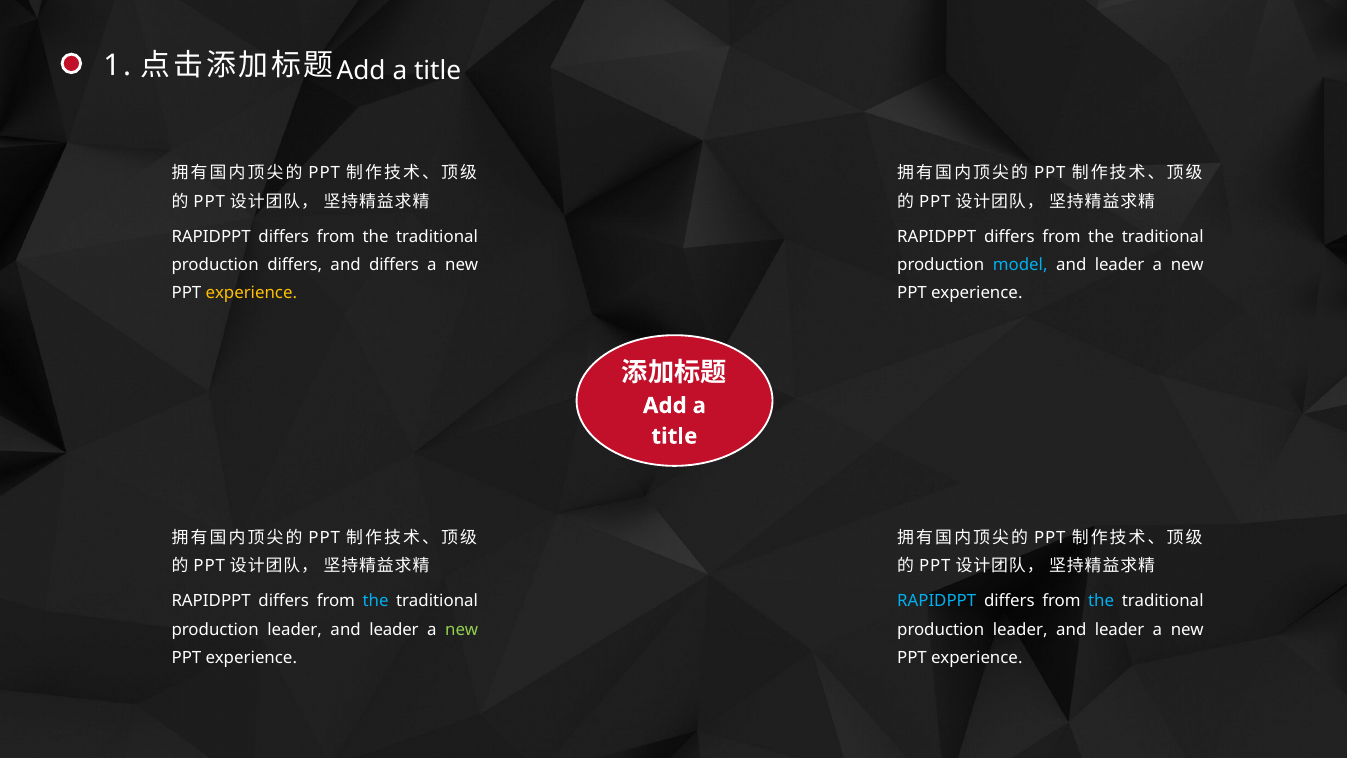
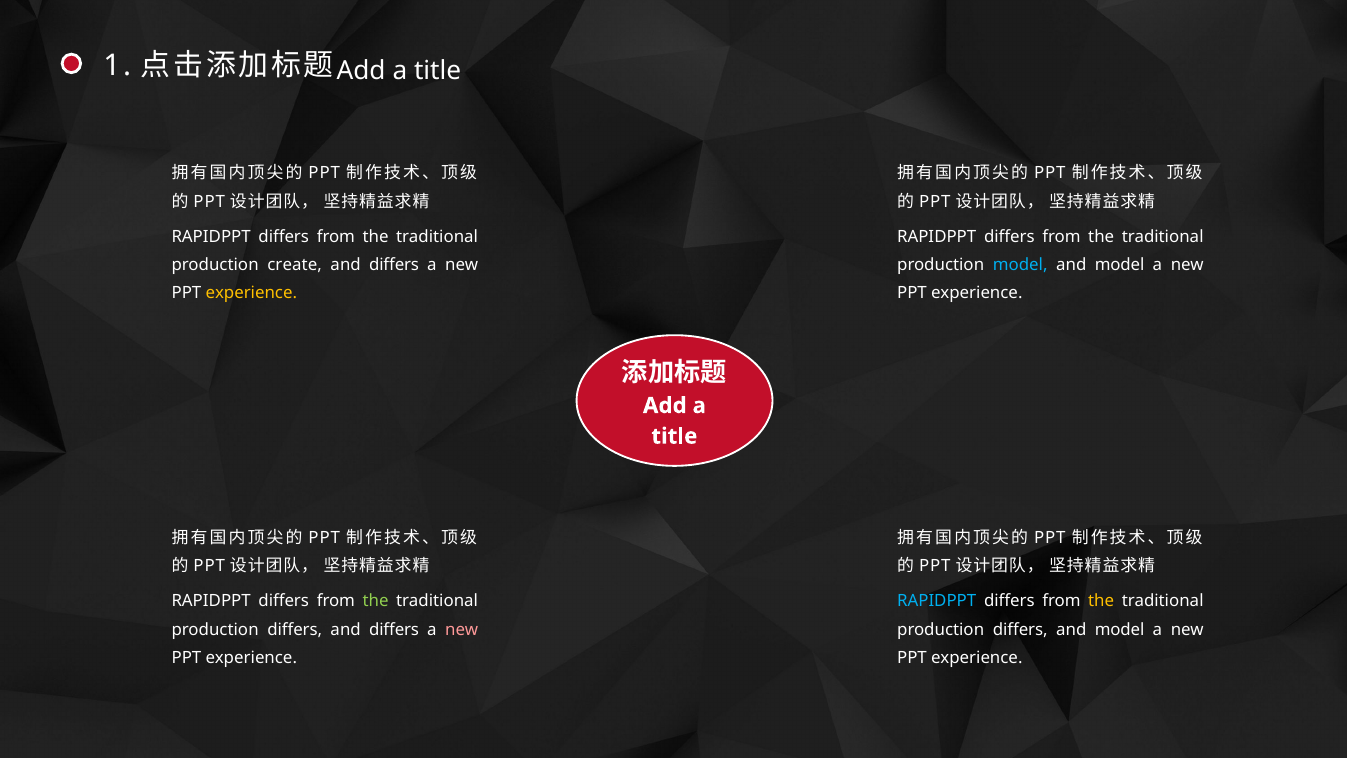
production differs: differs -> create
leader at (1120, 265): leader -> model
the at (376, 601) colour: light blue -> light green
the at (1101, 601) colour: light blue -> yellow
leader at (295, 629): leader -> differs
leader at (394, 629): leader -> differs
new at (462, 629) colour: light green -> pink
leader at (1020, 629): leader -> differs
leader at (1120, 629): leader -> model
